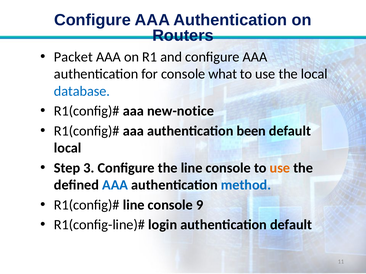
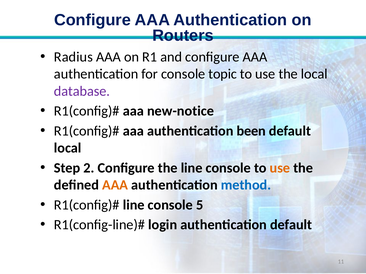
Packet: Packet -> Radius
what: what -> topic
database colour: blue -> purple
3: 3 -> 2
AAA at (115, 185) colour: blue -> orange
9: 9 -> 5
